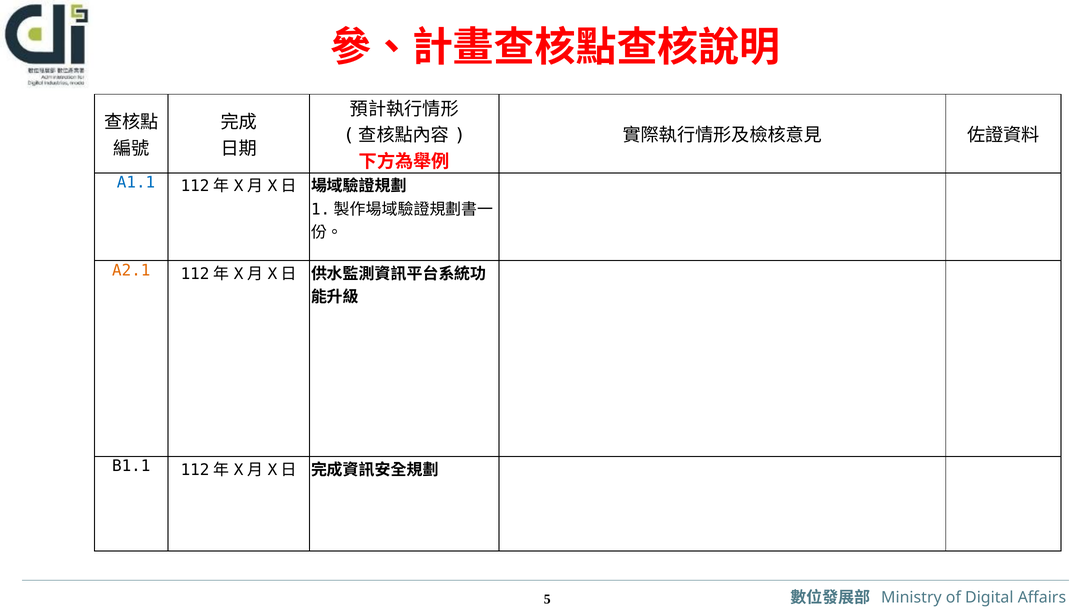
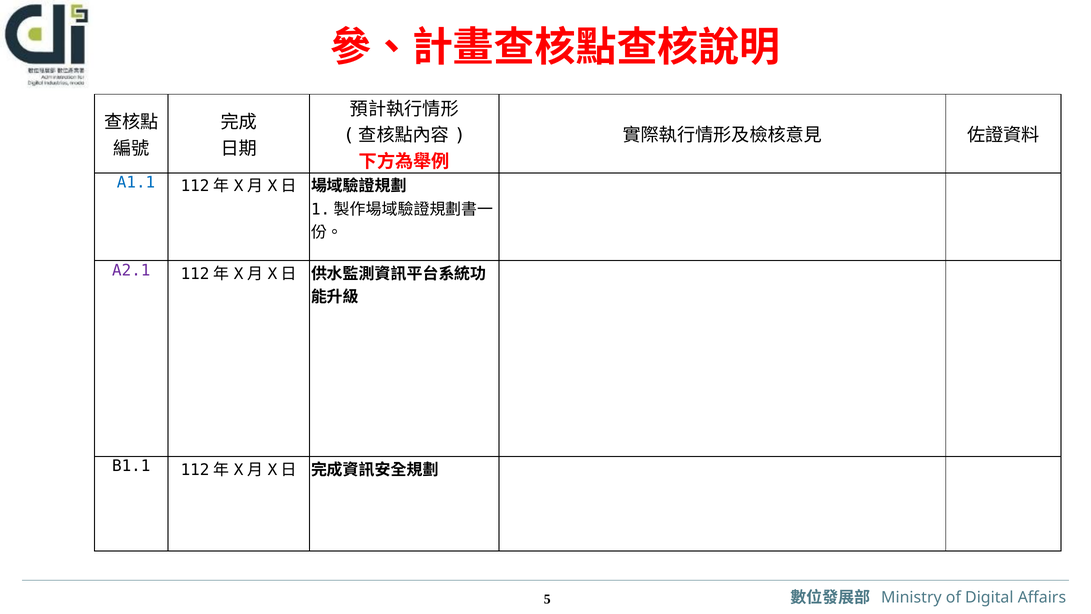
A2.1 colour: orange -> purple
